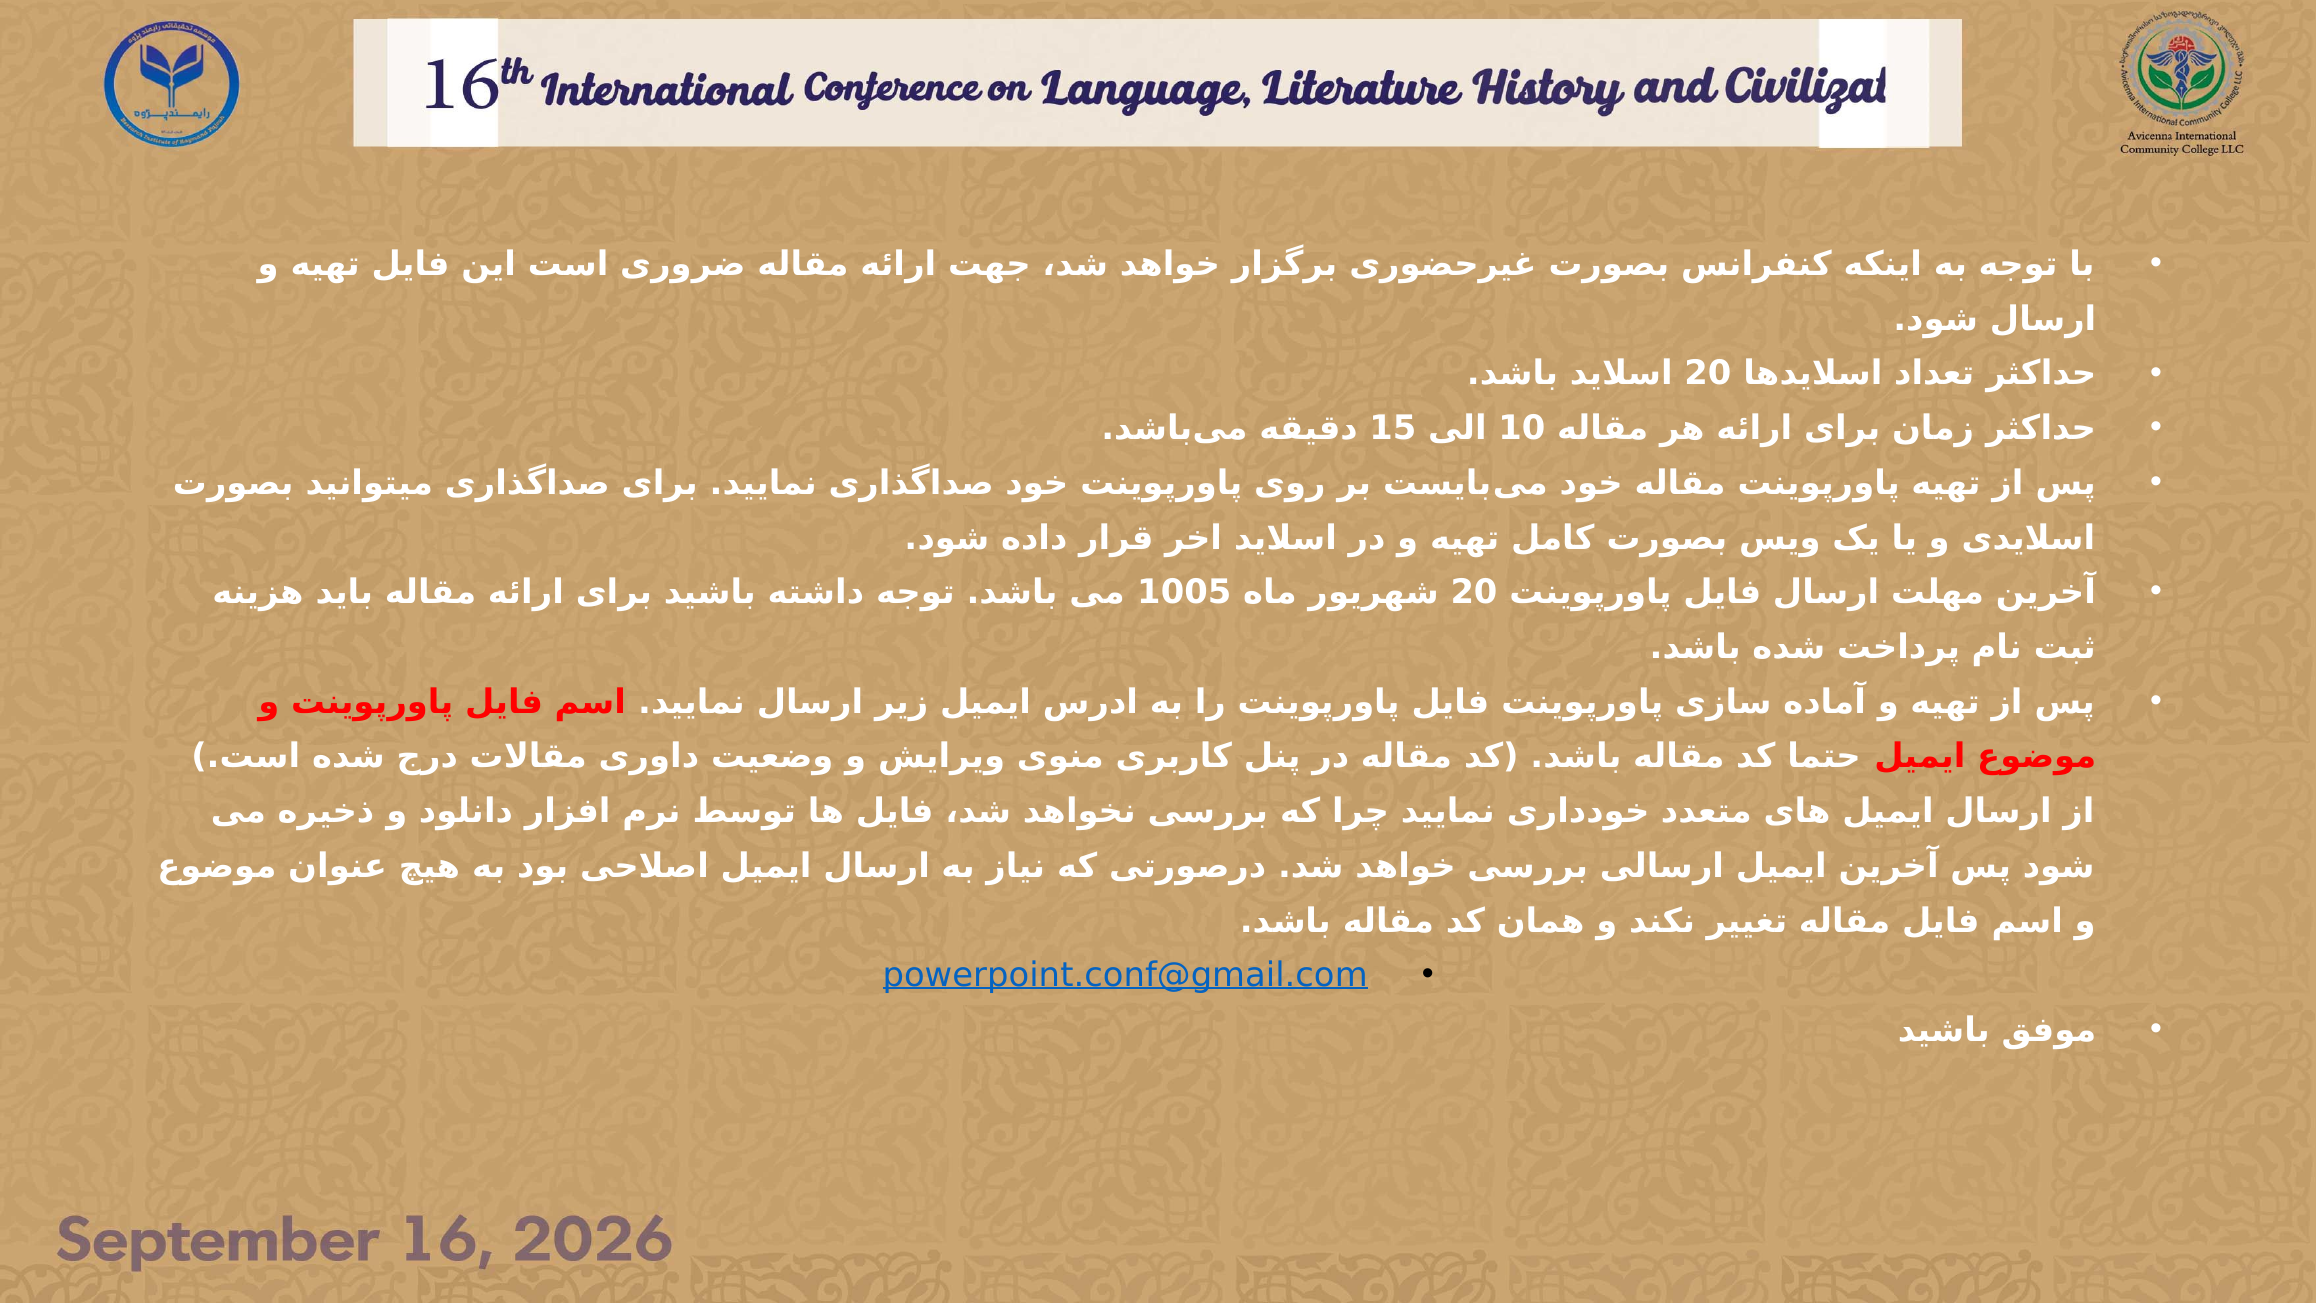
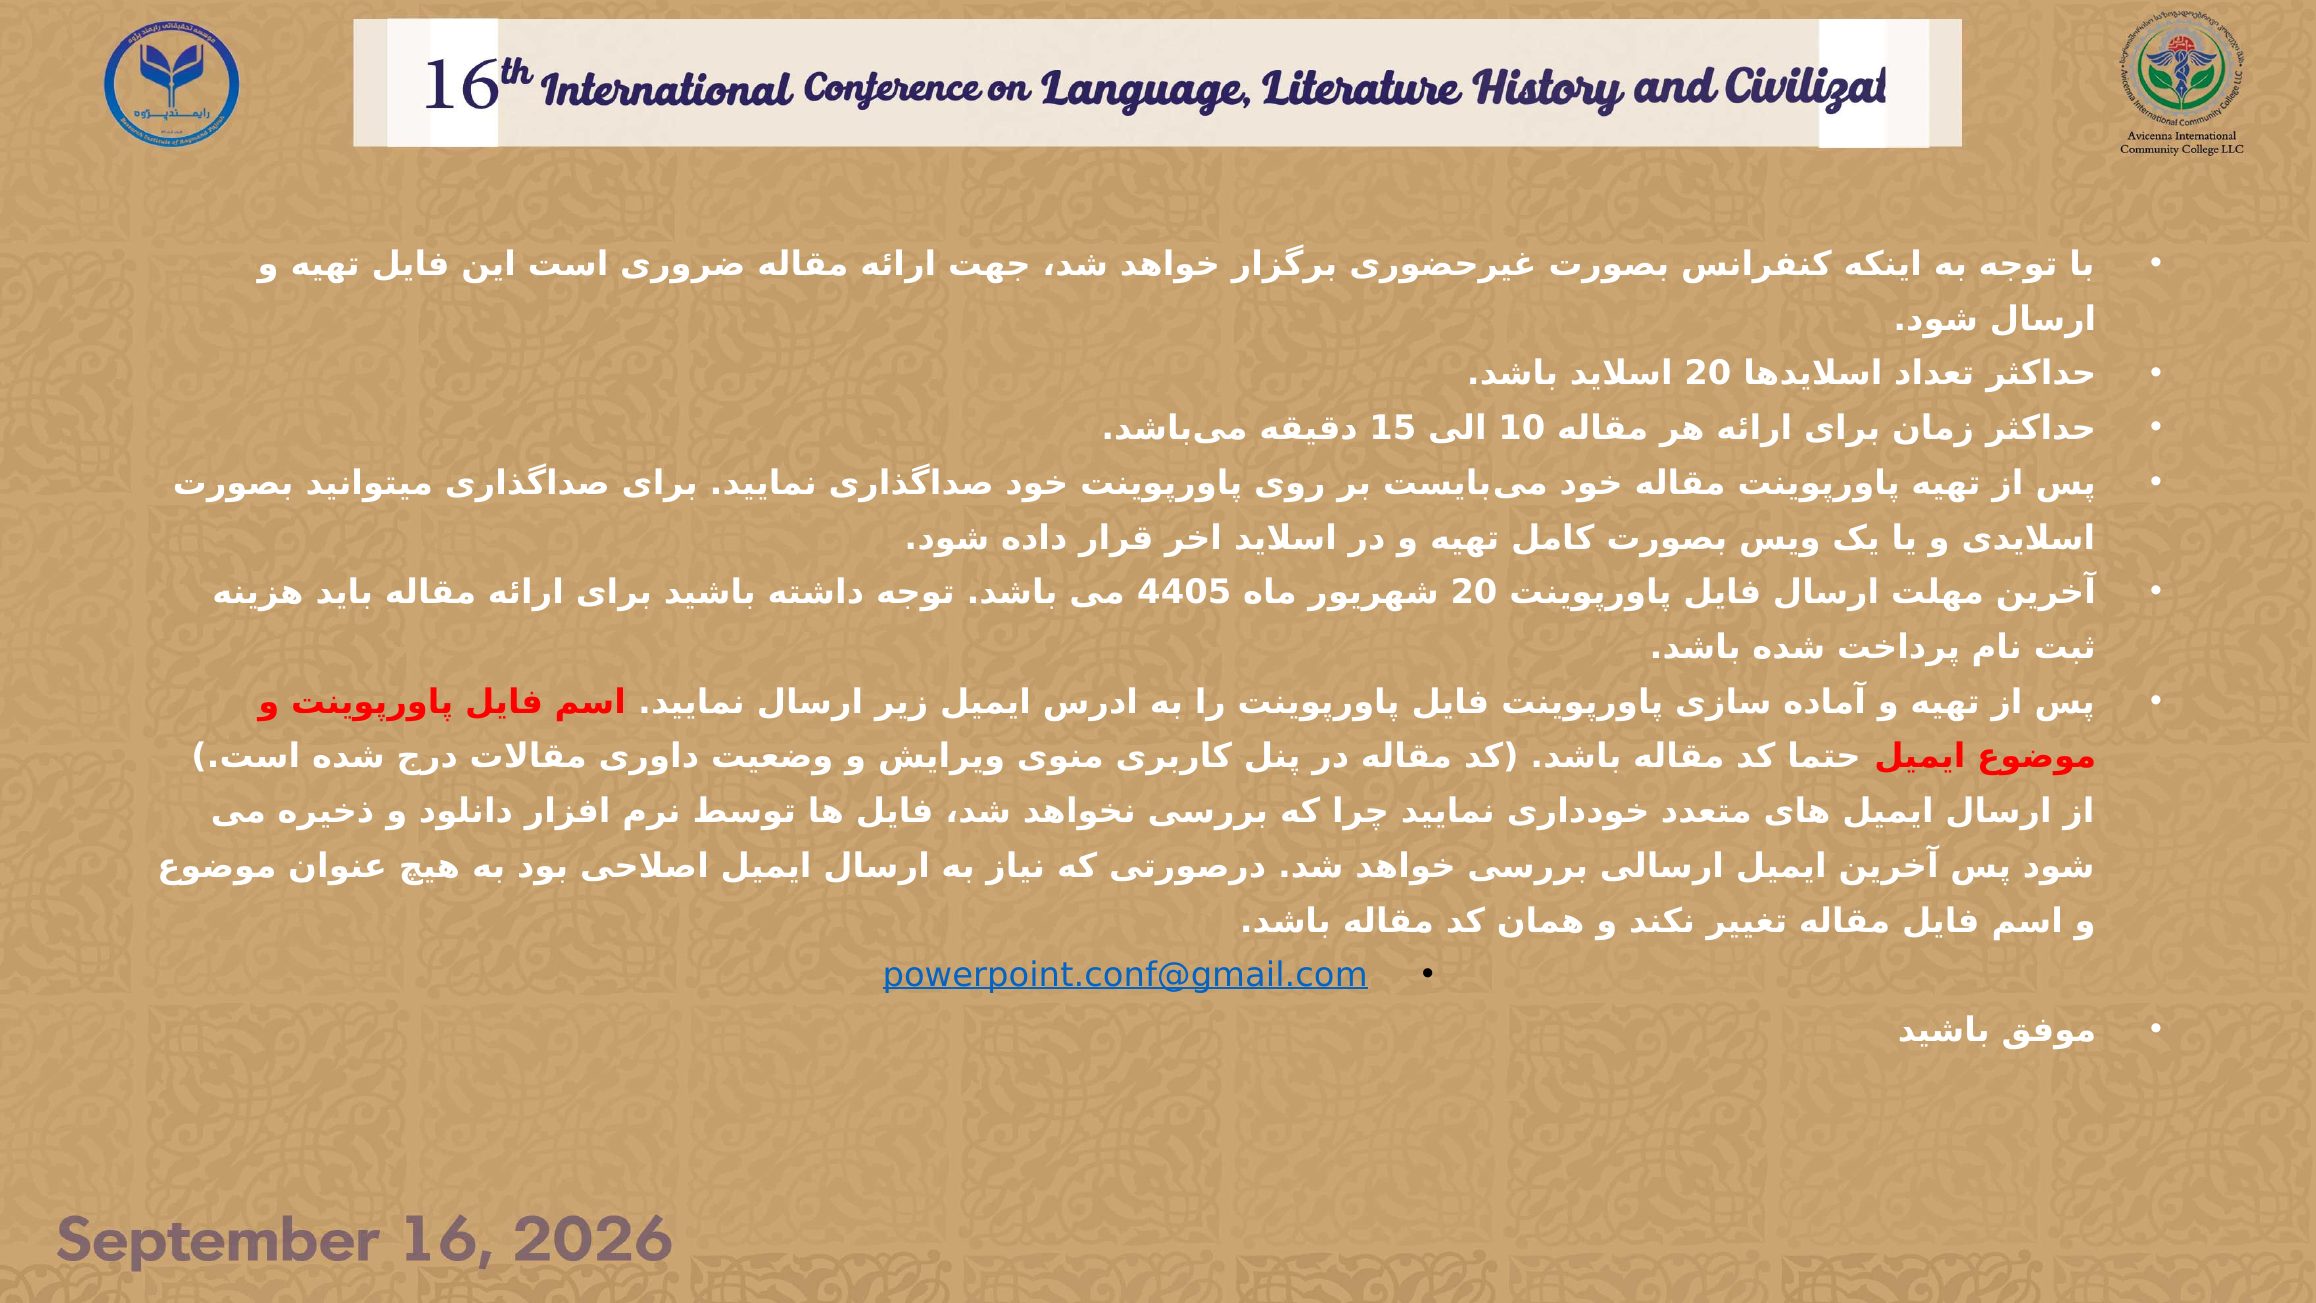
1005: 1005 -> 4405
